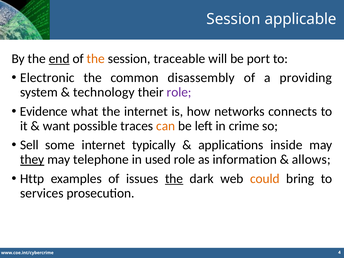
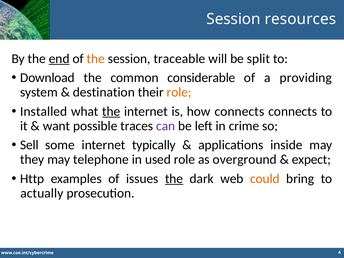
applicable: applicable -> resources
port: port -> split
Electronic: Electronic -> Download
disassembly: disassembly -> considerable
technology: technology -> destination
role at (179, 92) colour: purple -> orange
Evidence: Evidence -> Installed
the at (111, 111) underline: none -> present
how networks: networks -> connects
can colour: orange -> purple
they underline: present -> none
information: information -> overground
allows: allows -> expect
services: services -> actually
